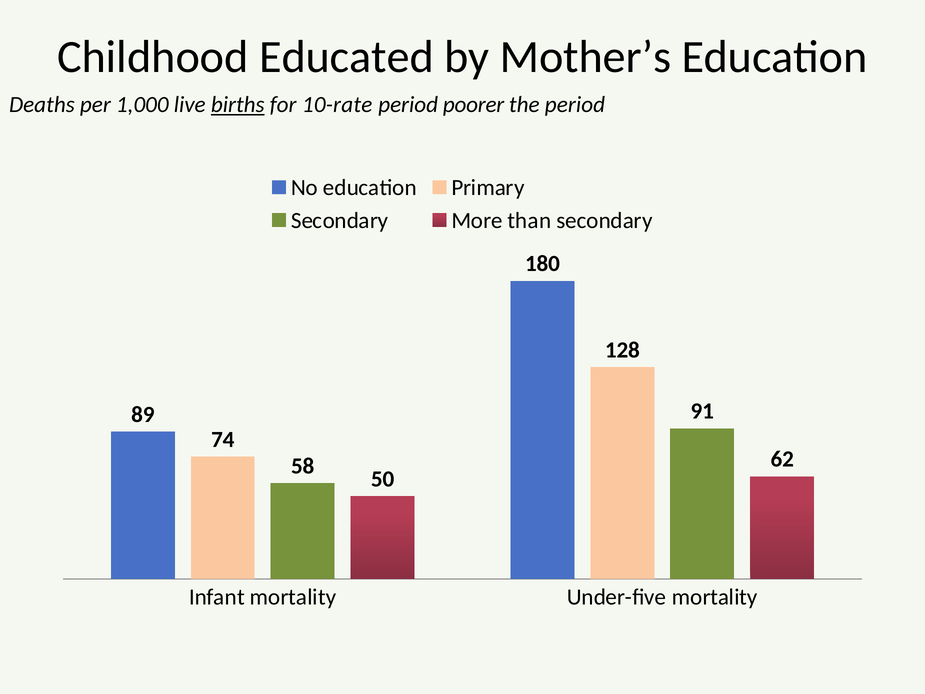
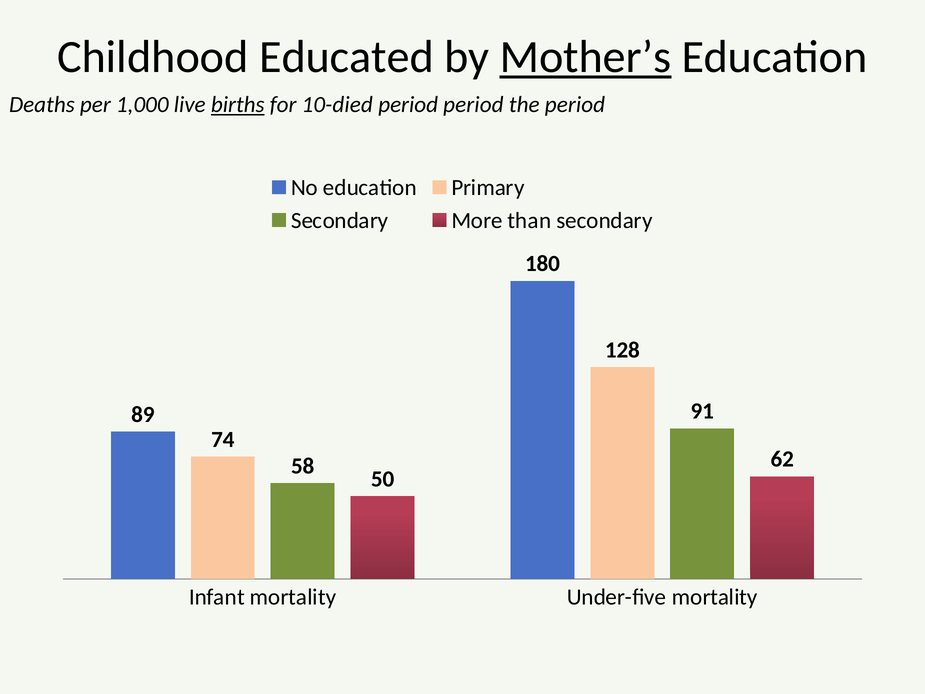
Mother’s underline: none -> present
10-rate: 10-rate -> 10-died
period poorer: poorer -> period
